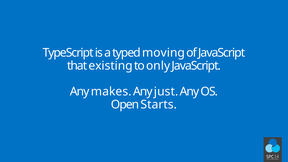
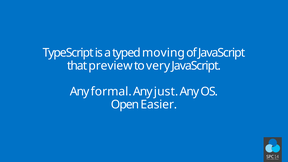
existing: existing -> preview
only: only -> very
makes: makes -> formal
Starts: Starts -> Easier
